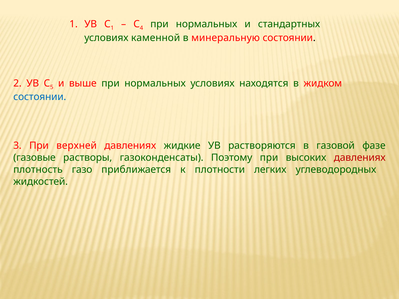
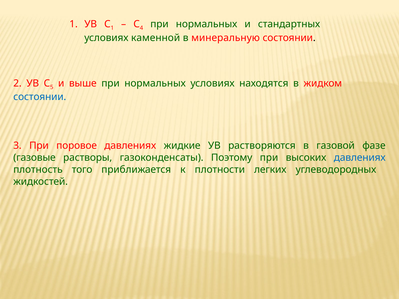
верхней: верхней -> поровое
давлениях at (360, 158) colour: red -> blue
газо: газо -> того
